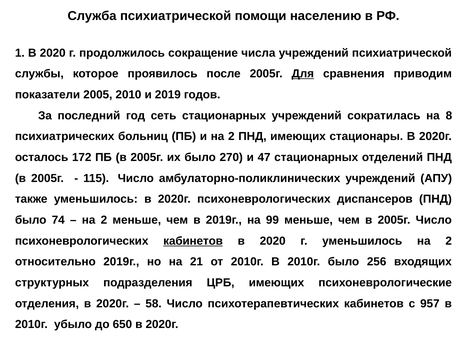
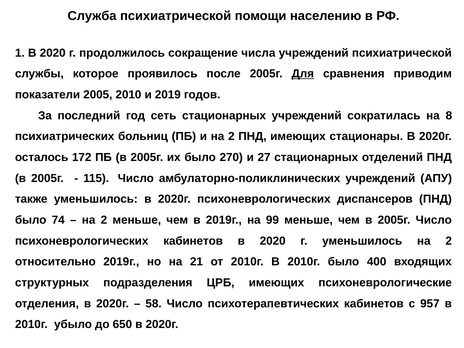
47: 47 -> 27
кабинетов at (193, 241) underline: present -> none
256: 256 -> 400
